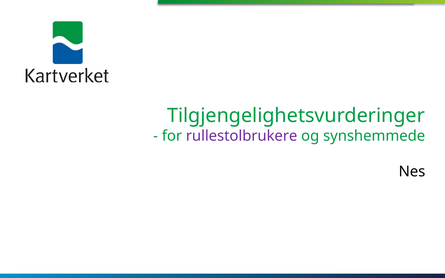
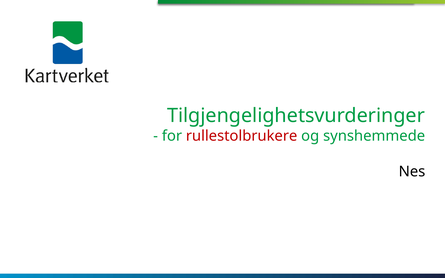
rullestolbrukere colour: purple -> red
